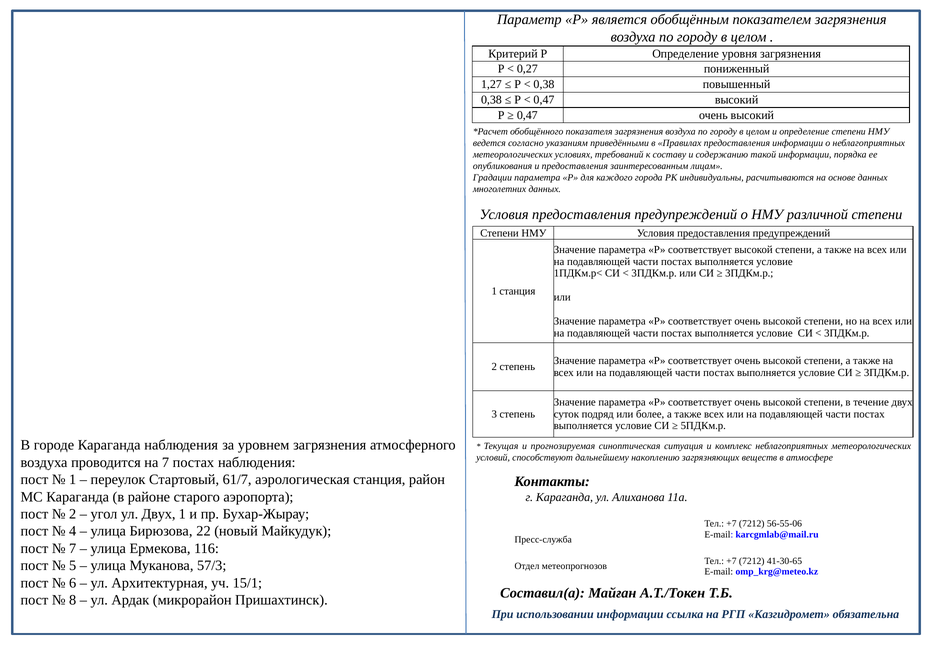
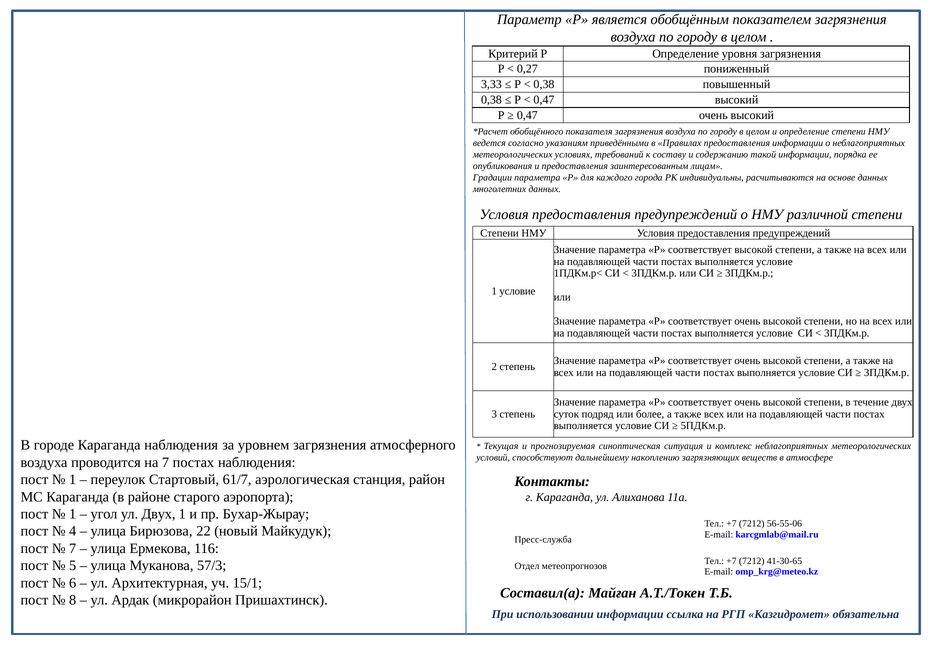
1,27: 1,27 -> 3,33
1 станция: станция -> условие
2 at (73, 514): 2 -> 1
